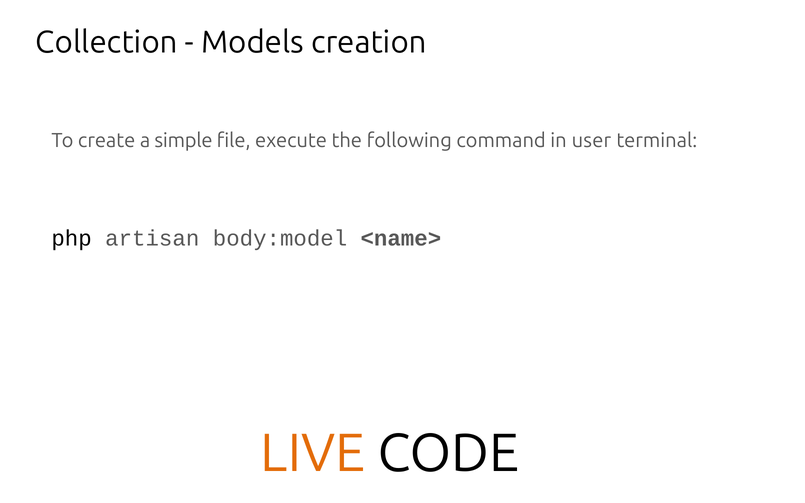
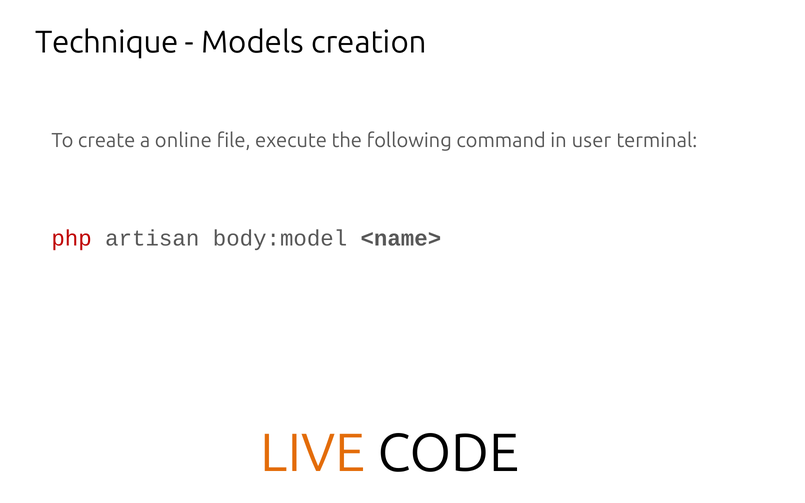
Collection: Collection -> Technique
simple: simple -> online
php colour: black -> red
